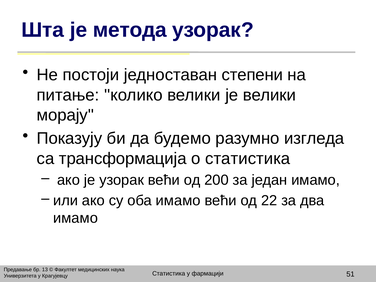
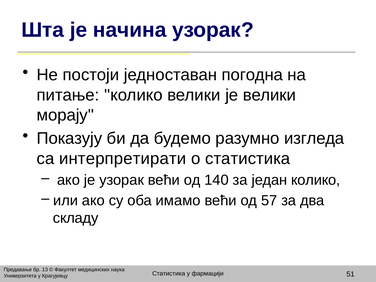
метода: метода -> начина
степени: степени -> погодна
трансформација: трансформација -> интерпретирати
200: 200 -> 140
један имамо: имамо -> колико
22: 22 -> 57
имамо at (76, 218): имамо -> складу
